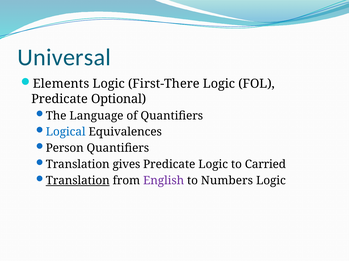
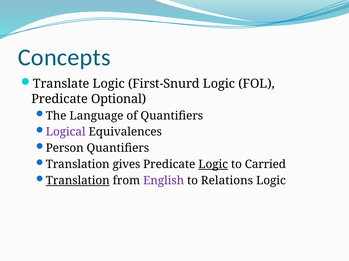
Universal: Universal -> Concepts
Elements: Elements -> Translate
First-There: First-There -> First-Snurd
Logical colour: blue -> purple
Logic at (213, 165) underline: none -> present
Numbers: Numbers -> Relations
